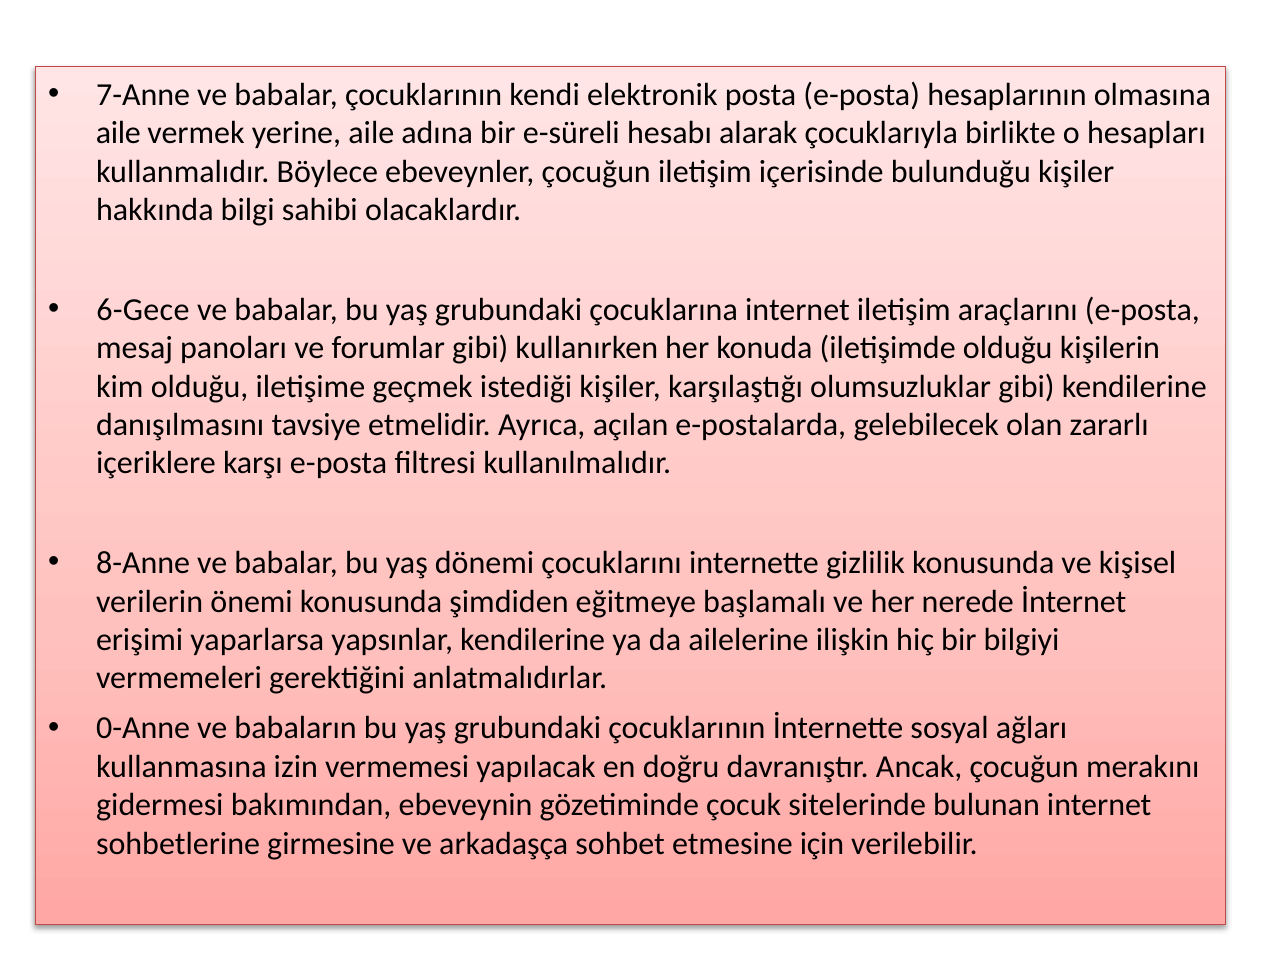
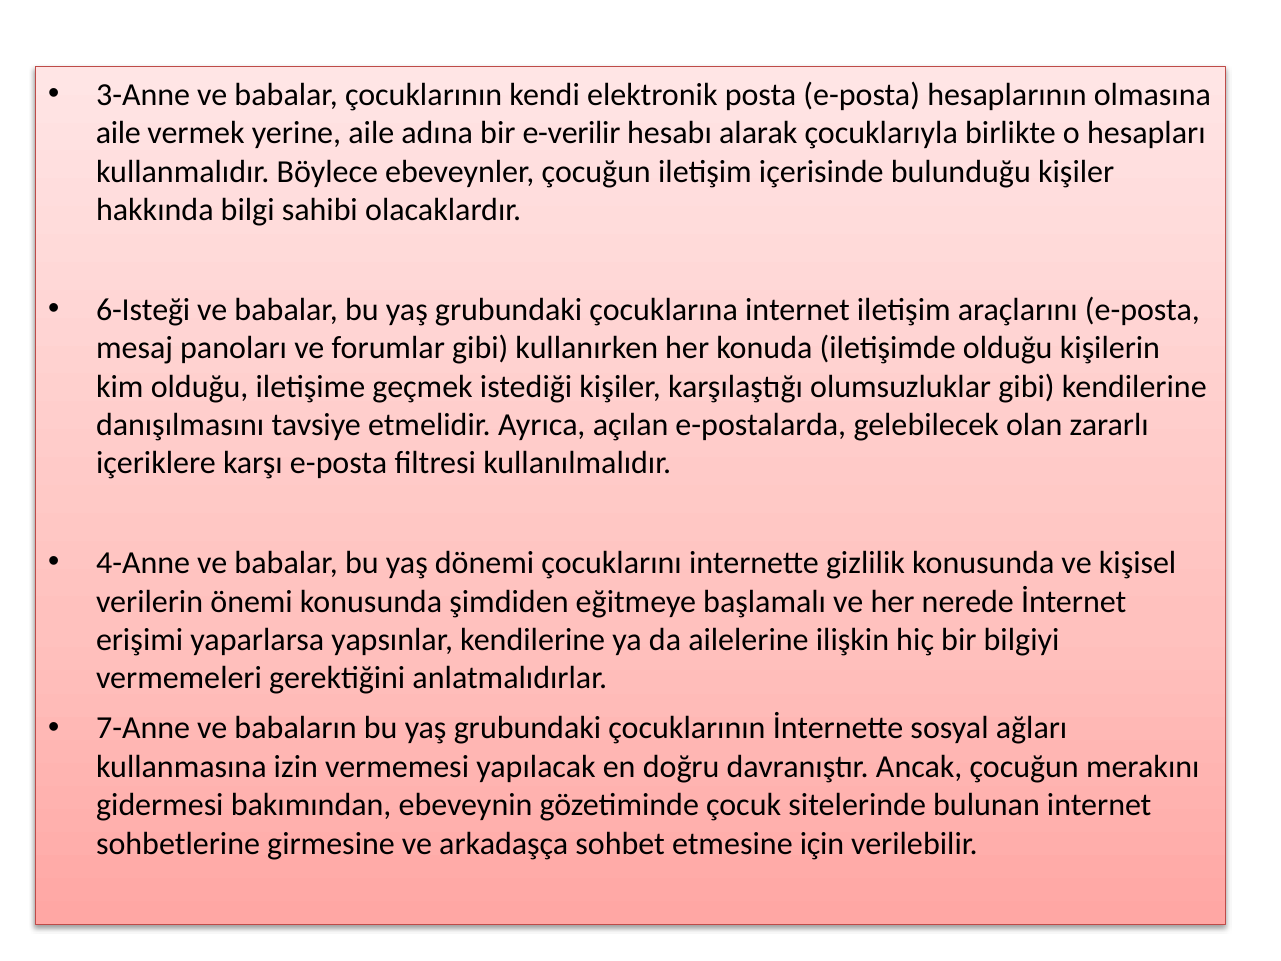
7-Anne: 7-Anne -> 3-Anne
e-süreli: e-süreli -> e-verilir
6-Gece: 6-Gece -> 6-Isteği
8-Anne: 8-Anne -> 4-Anne
0-Anne: 0-Anne -> 7-Anne
